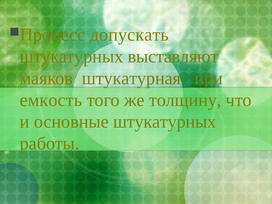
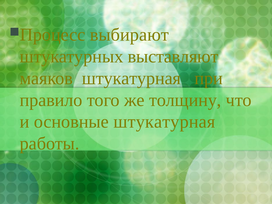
допускать: допускать -> выбирают
емкость: емкость -> правило
основные штукатурных: штукатурных -> штукатурная
